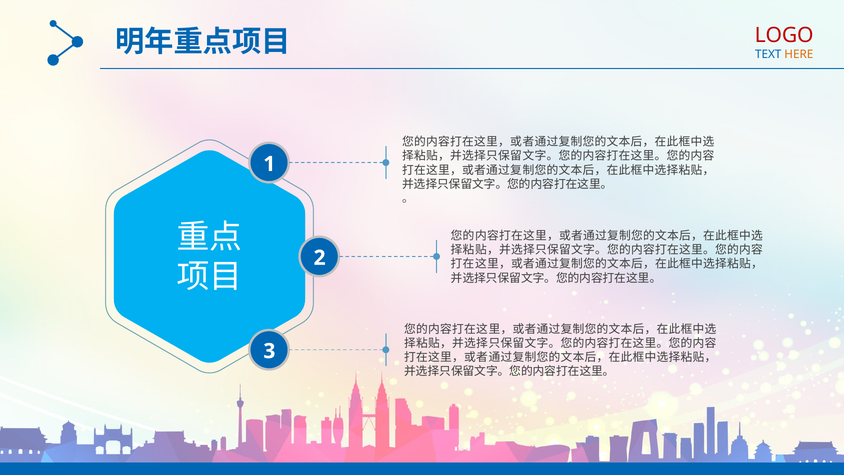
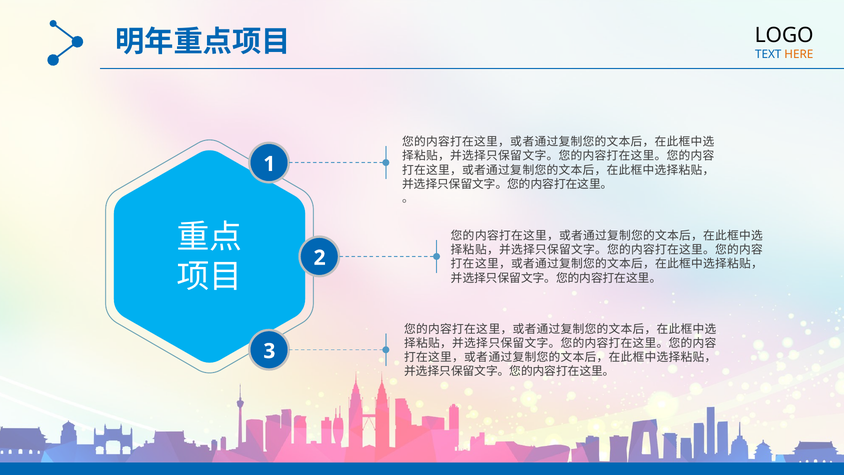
LOGO colour: red -> black
